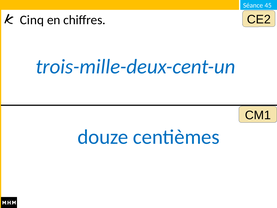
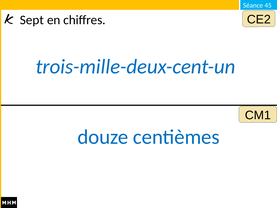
Cinq: Cinq -> Sept
